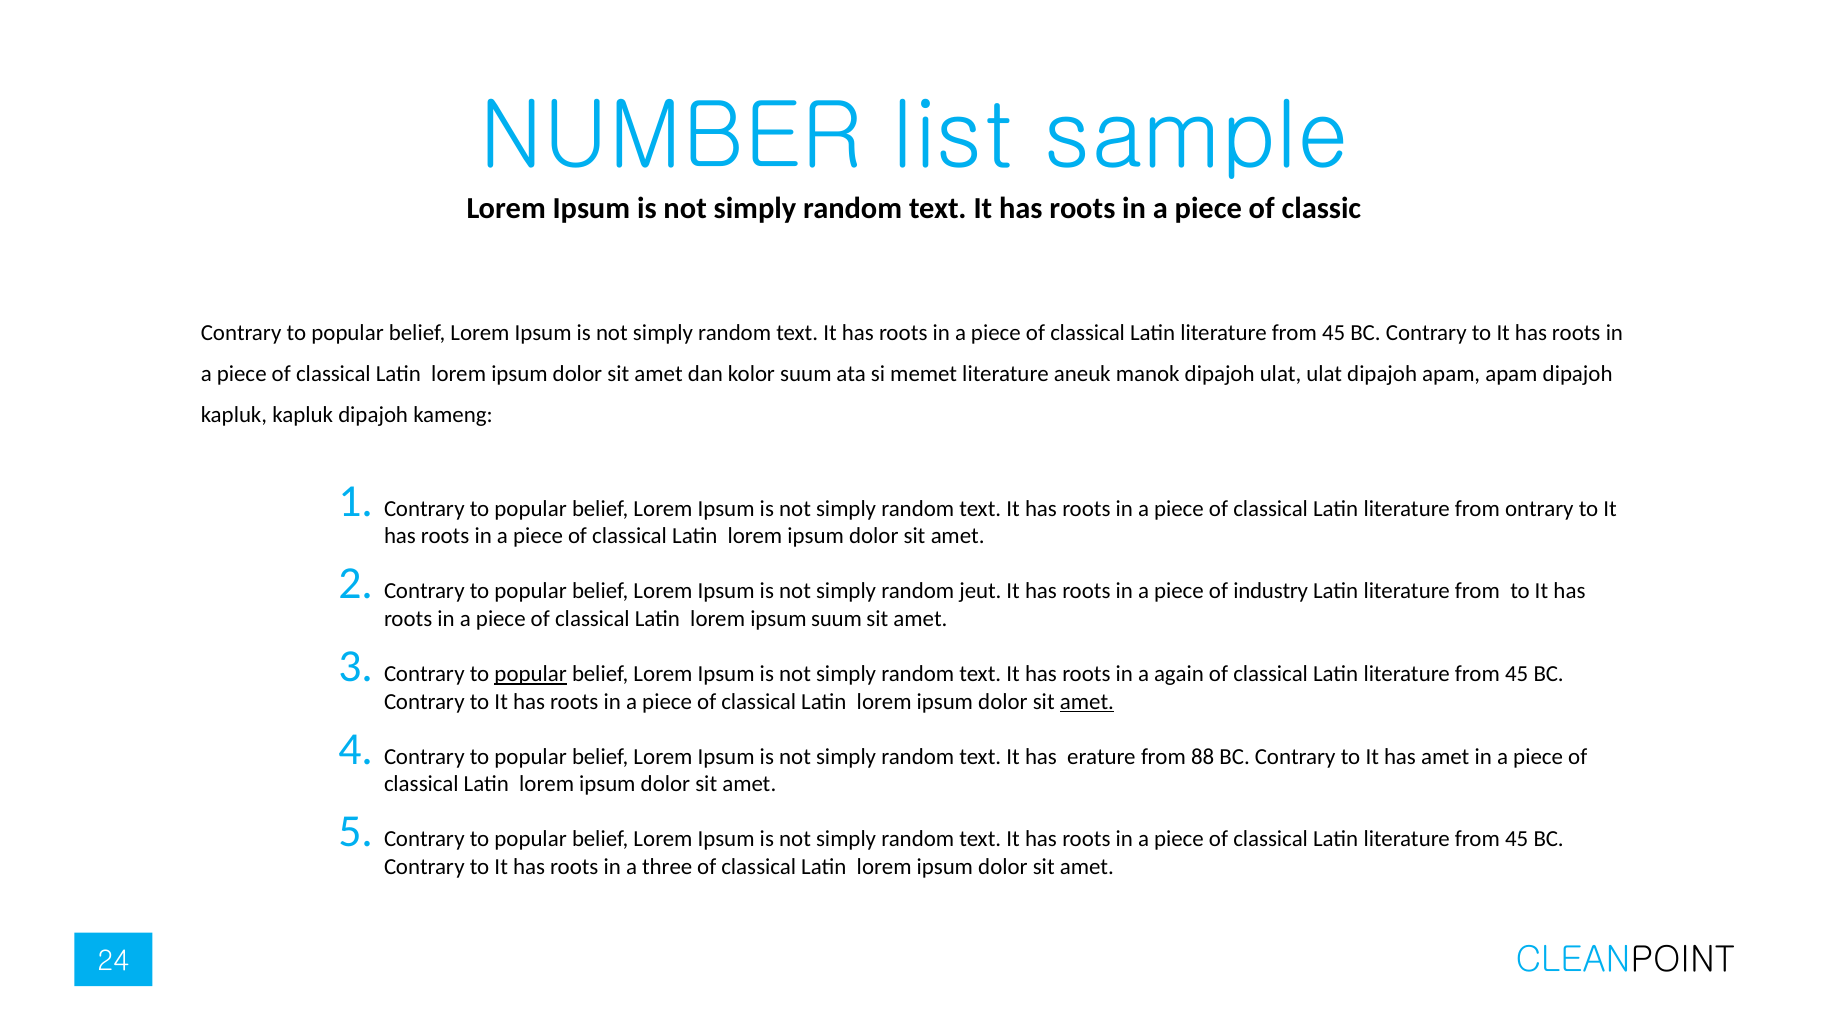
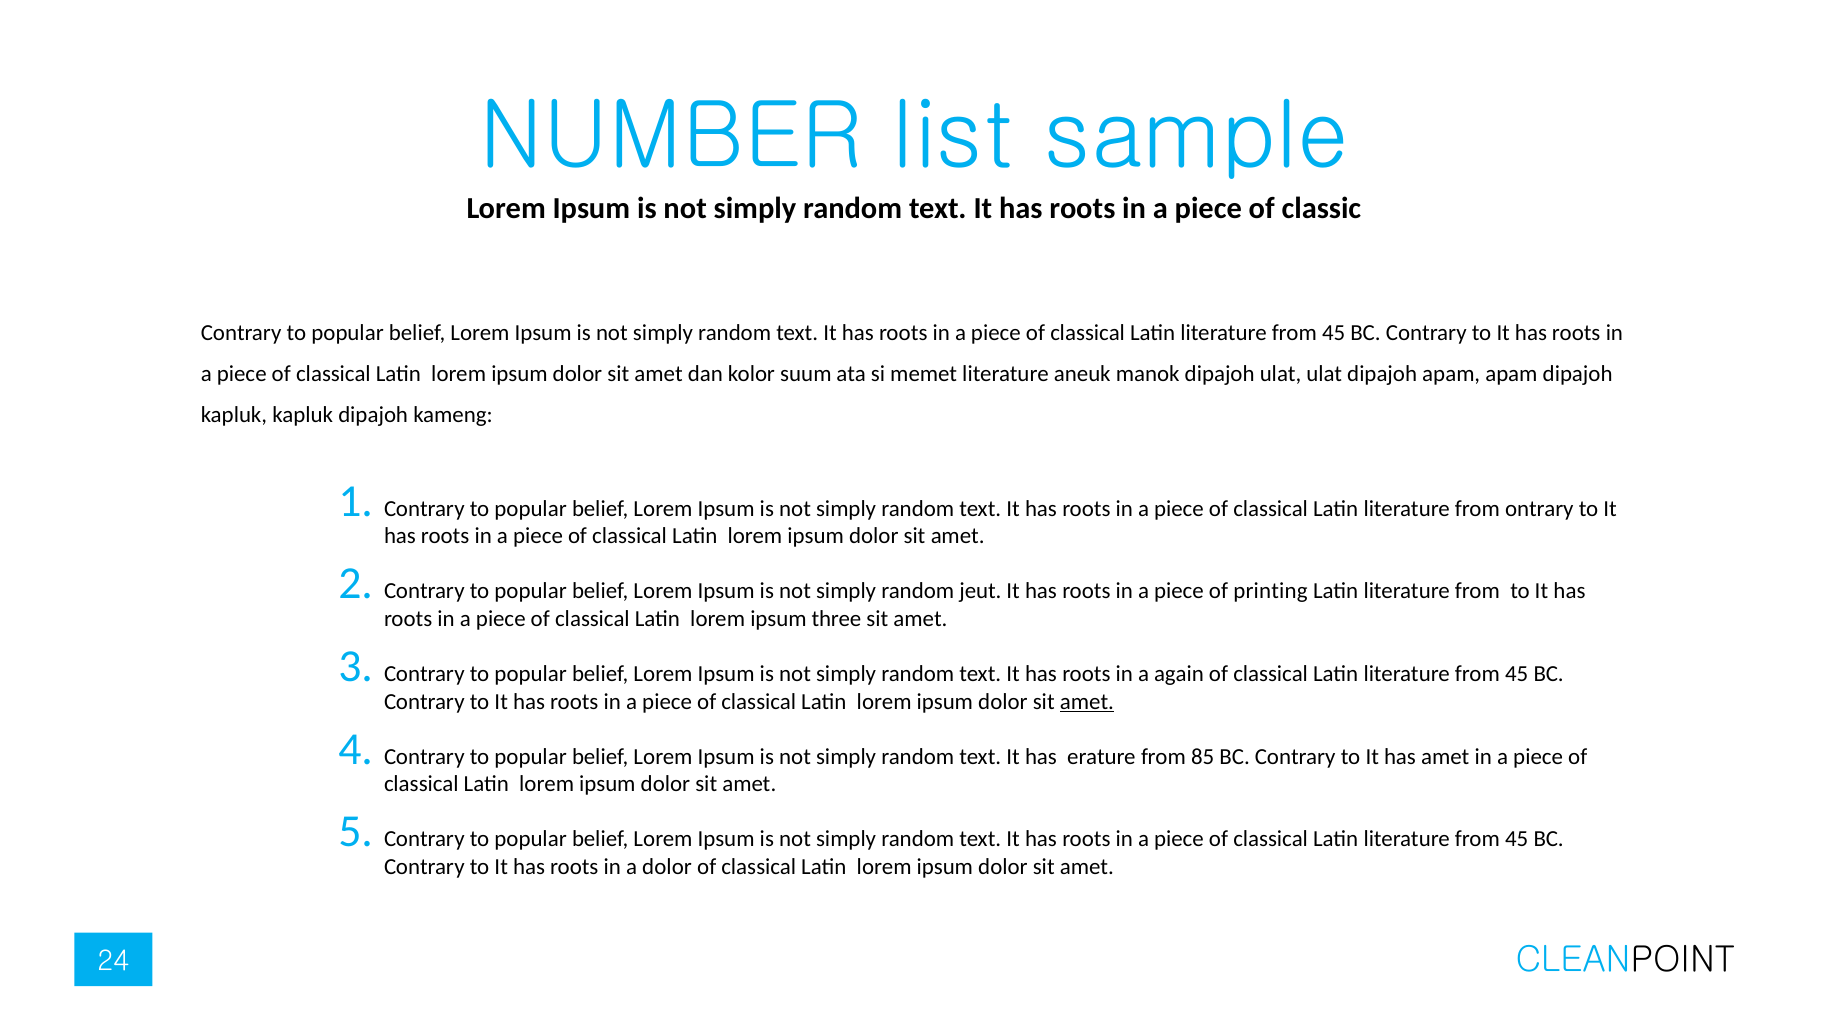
industry: industry -> printing
ipsum suum: suum -> three
popular at (531, 674) underline: present -> none
88: 88 -> 85
a three: three -> dolor
